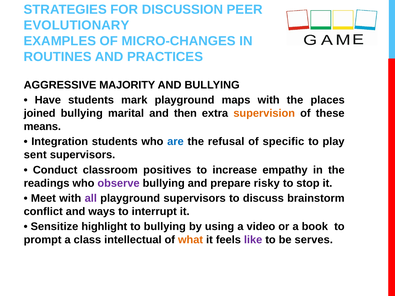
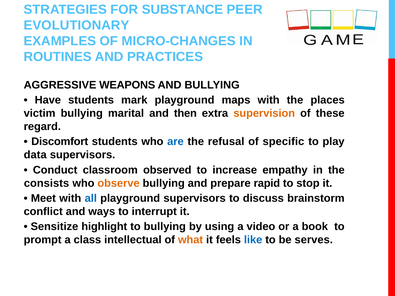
DISCUSSION: DISCUSSION -> SUBSTANCE
MAJORITY: MAJORITY -> WEAPONS
joined: joined -> victim
means: means -> regard
Integration: Integration -> Discomfort
sent: sent -> data
positives: positives -> observed
readings: readings -> consists
observe colour: purple -> orange
risky: risky -> rapid
all colour: purple -> blue
like colour: purple -> blue
